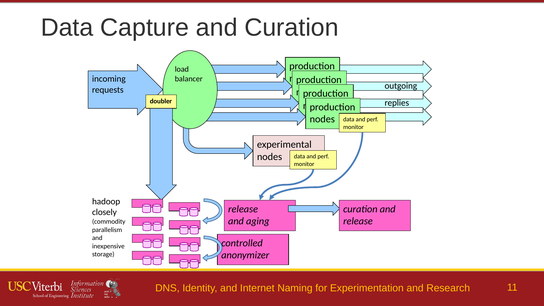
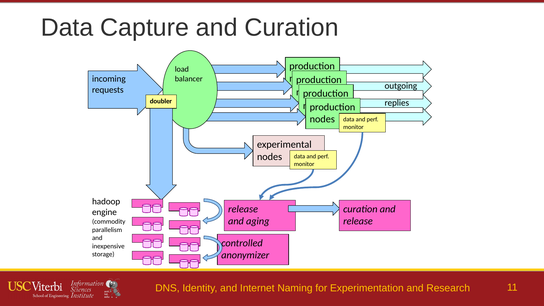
closely: closely -> engine
